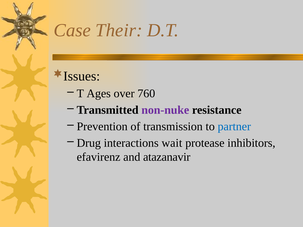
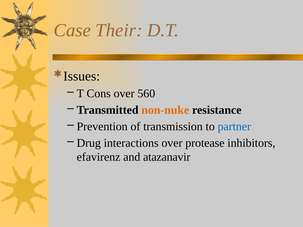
Ages: Ages -> Cons
760: 760 -> 560
non-nuke colour: purple -> orange
interactions wait: wait -> over
